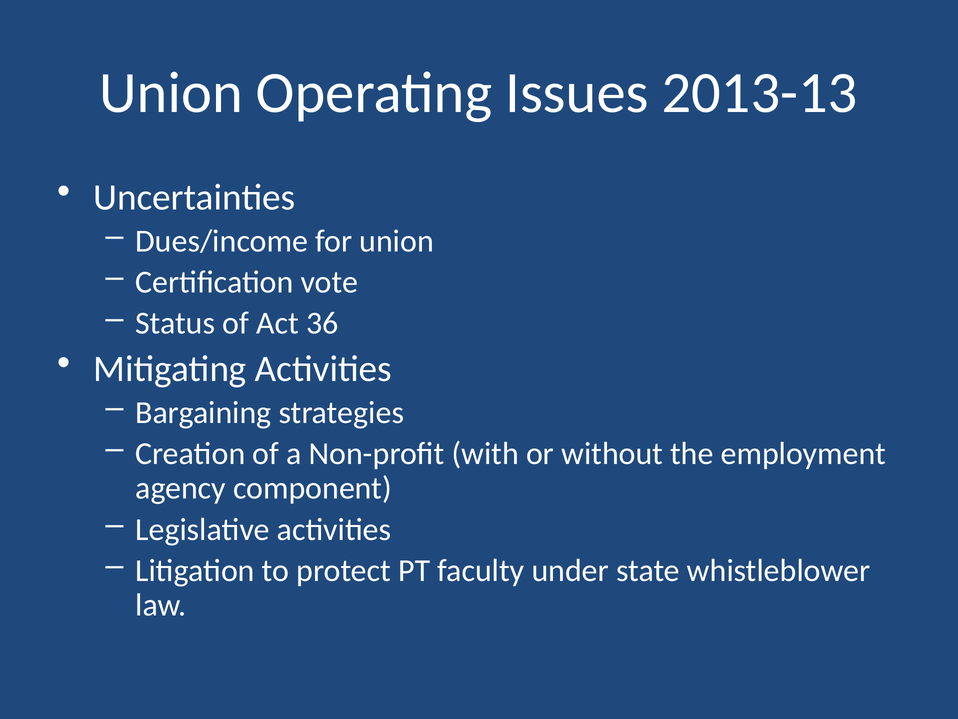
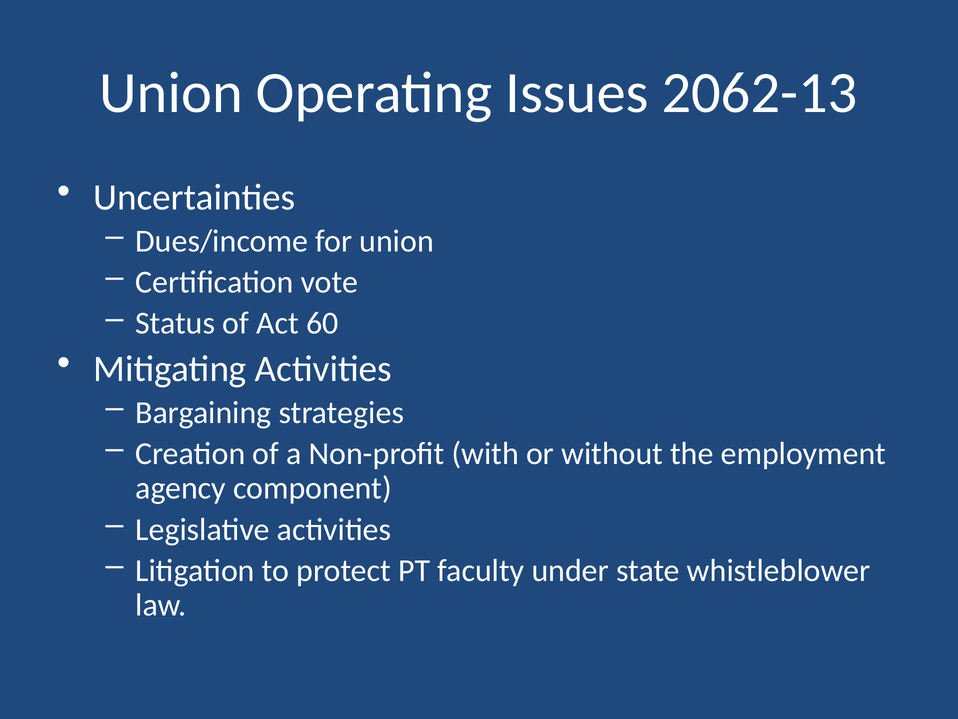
2013-13: 2013-13 -> 2062-13
36: 36 -> 60
